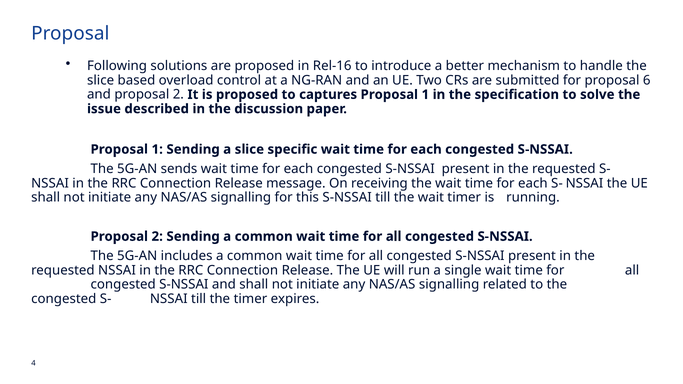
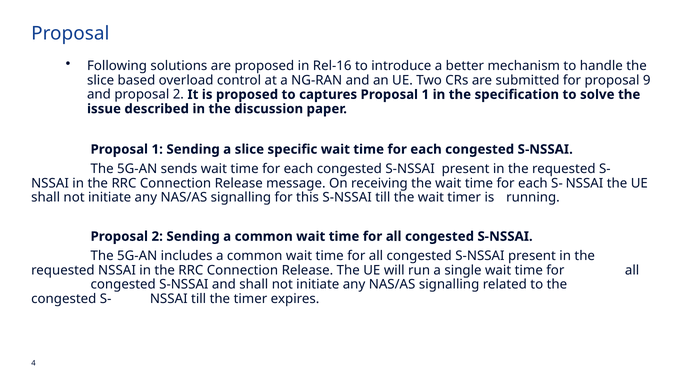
6: 6 -> 9
